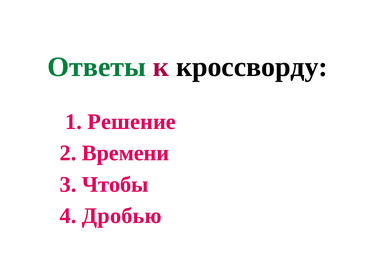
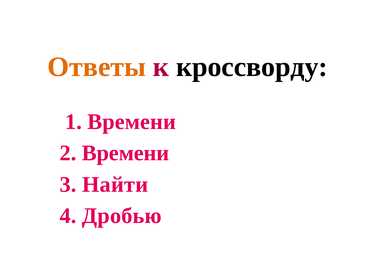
Ответы colour: green -> orange
1 Решение: Решение -> Времени
Чтобы: Чтобы -> Найти
